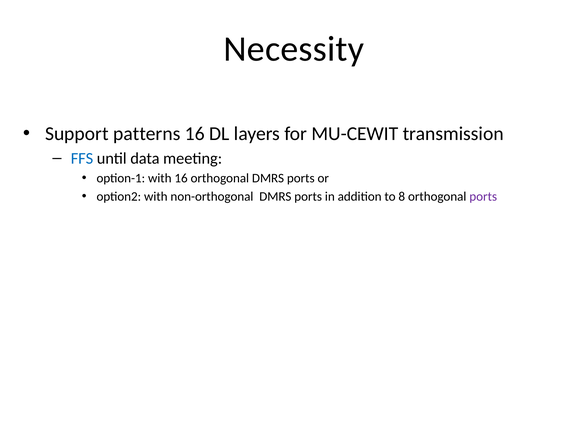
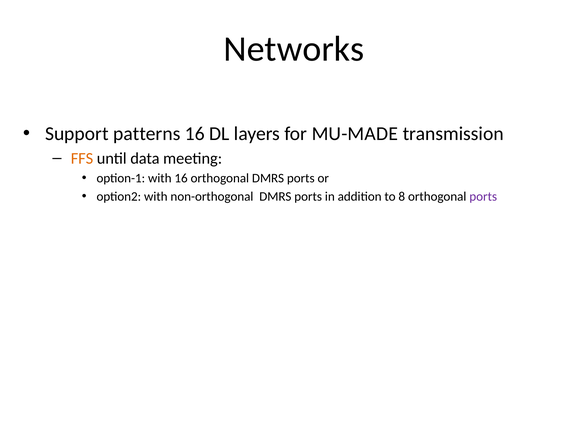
Necessity: Necessity -> Networks
MU-CEWIT: MU-CEWIT -> MU-MADE
FFS colour: blue -> orange
